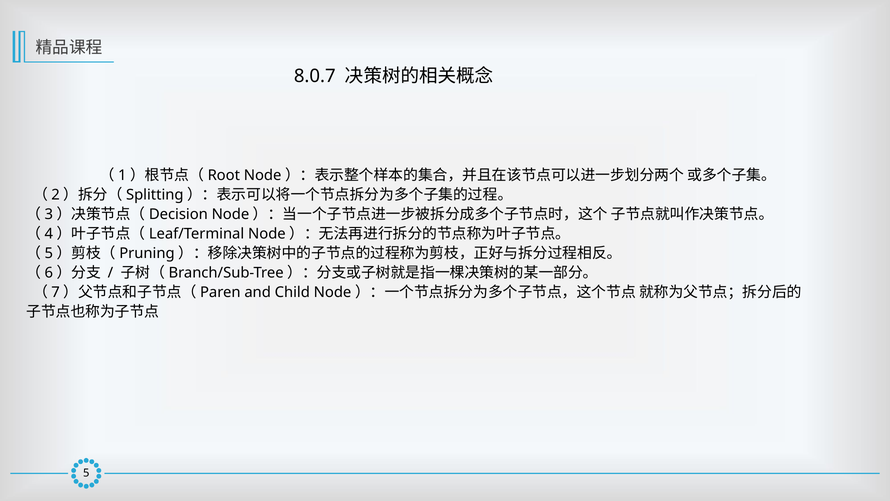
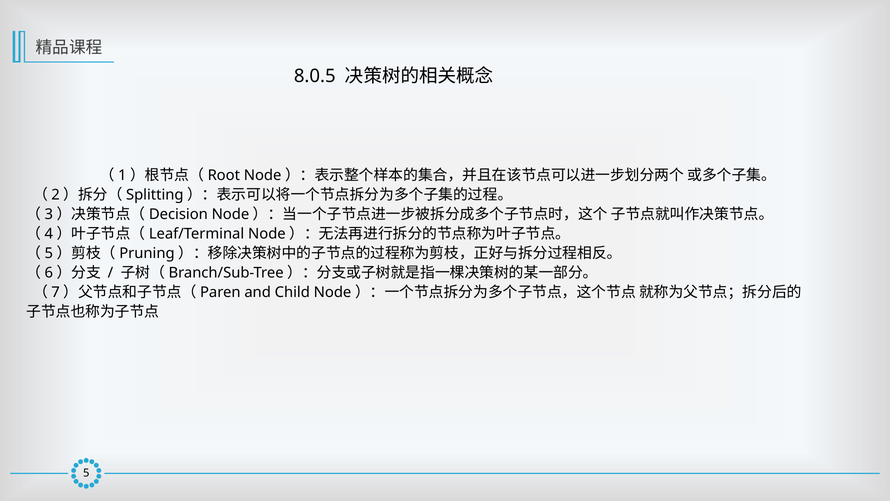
8.0.7: 8.0.7 -> 8.0.5
